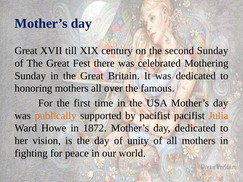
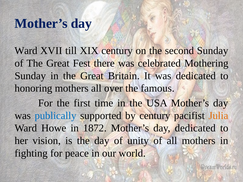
Great at (26, 51): Great -> Ward
publically colour: orange -> blue
by pacifist: pacifist -> century
